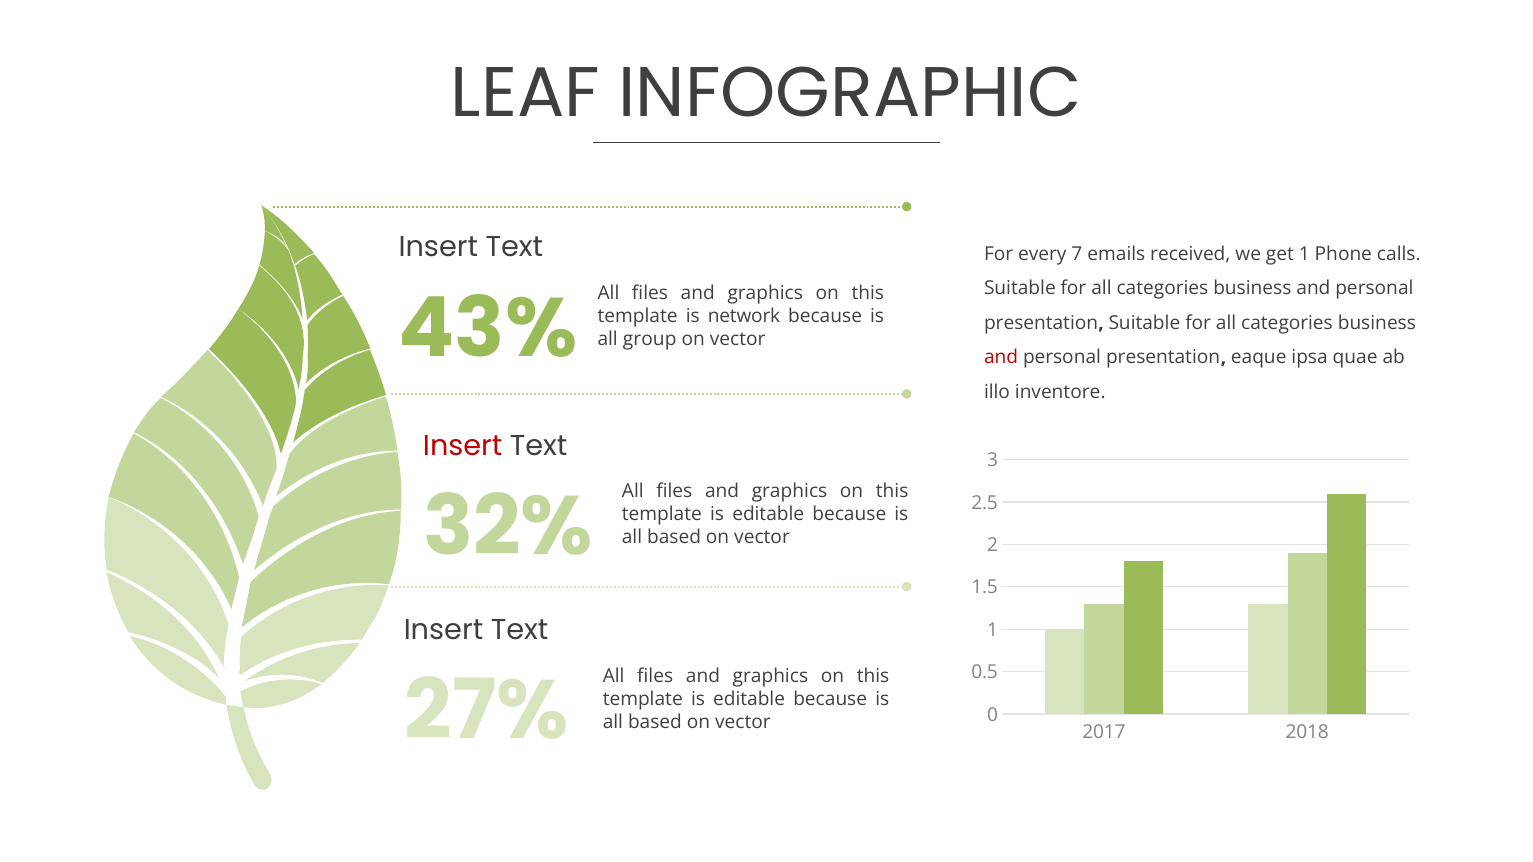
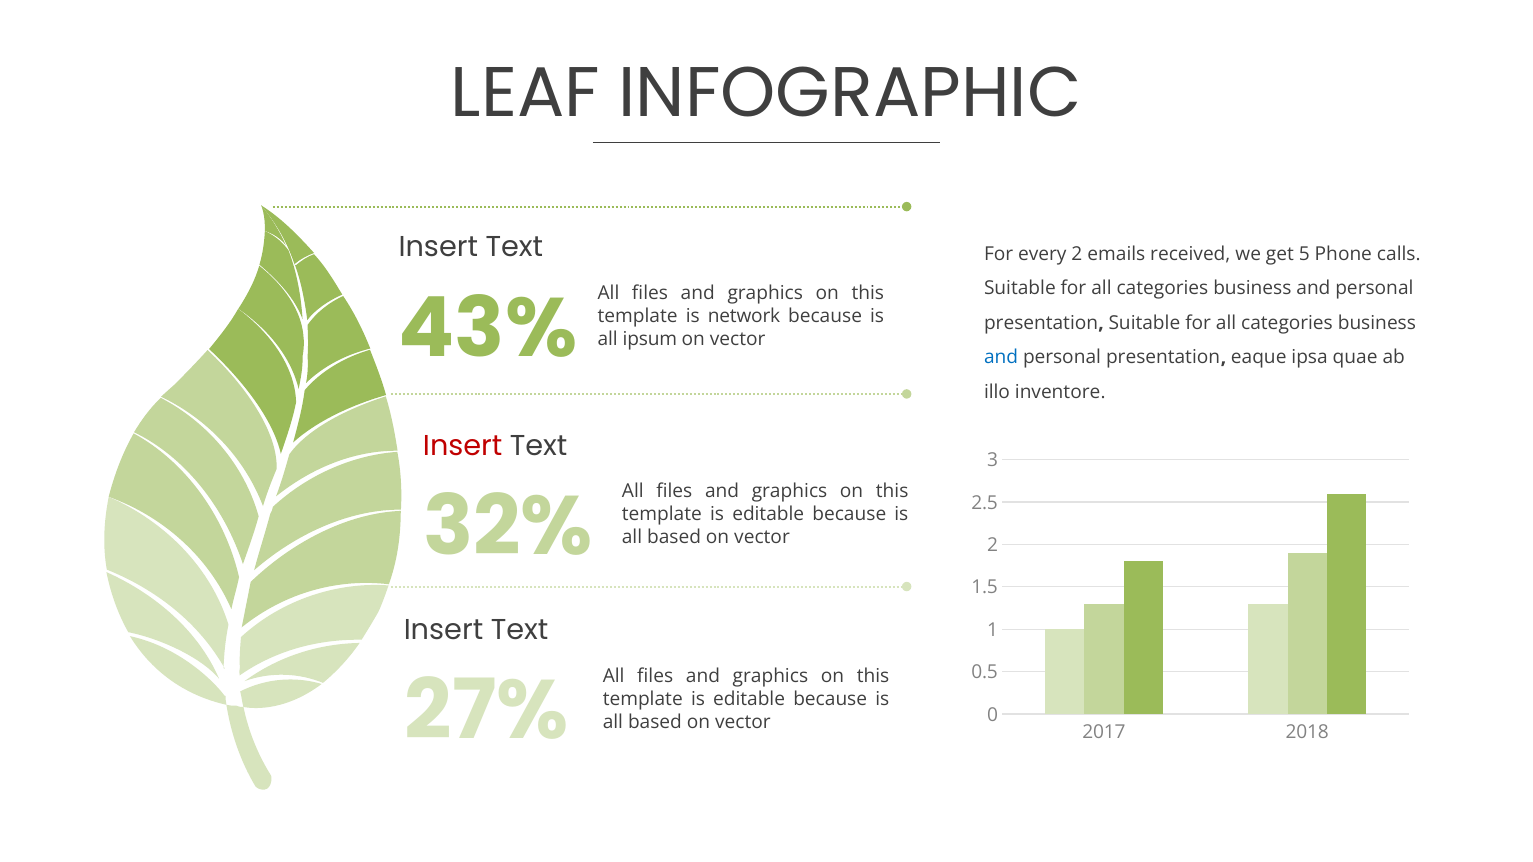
every 7: 7 -> 2
get 1: 1 -> 5
group: group -> ipsum
and at (1001, 357) colour: red -> blue
